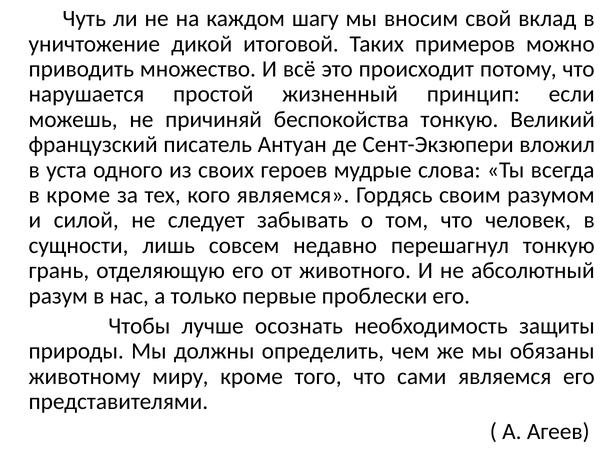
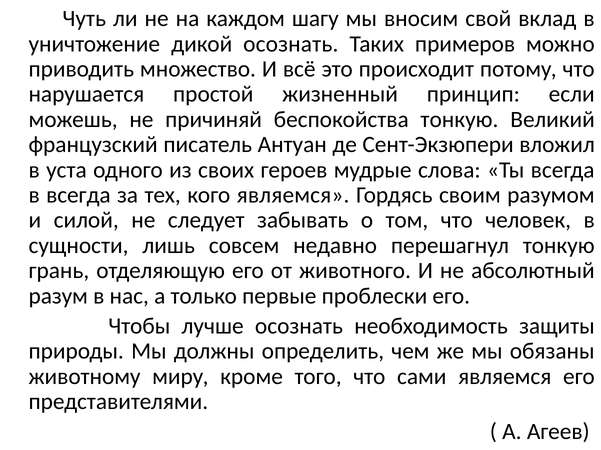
дикой итоговой: итоговой -> осознать
в кроме: кроме -> всегда
